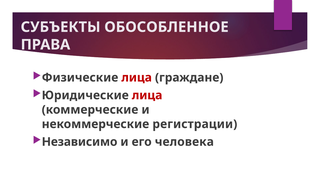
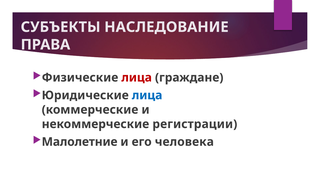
ОБОСОБЛЕННОЕ: ОБОСОБЛЕННОЕ -> НАСЛЕДОВАНИЕ
лица at (147, 95) colour: red -> blue
Независимо: Независимо -> Малолетние
